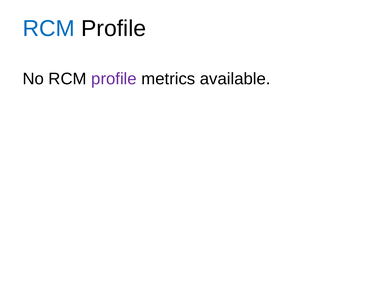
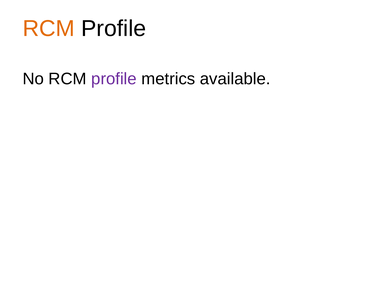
RCM at (49, 29) colour: blue -> orange
